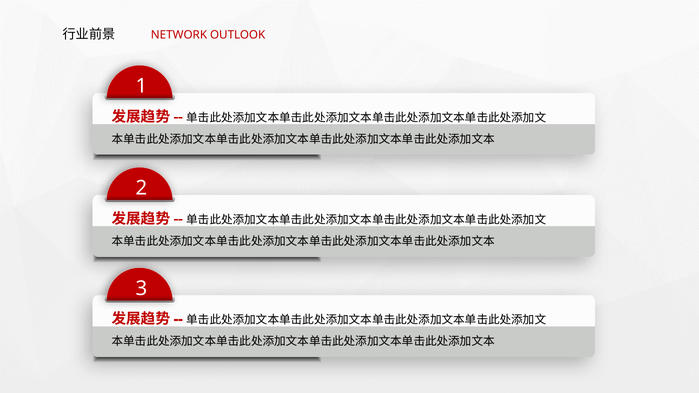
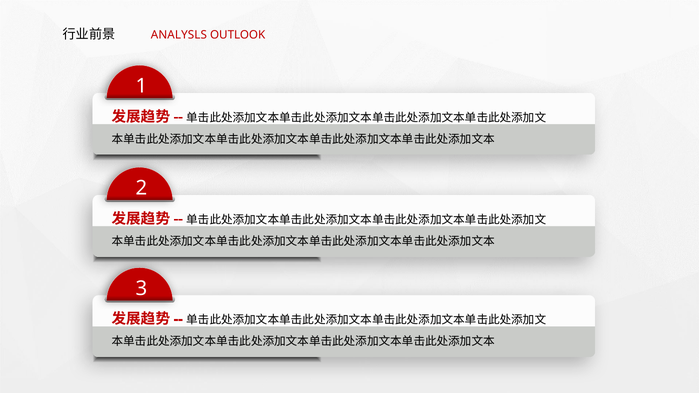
NETWORK: NETWORK -> ANALYSLS
